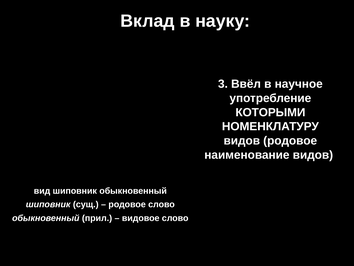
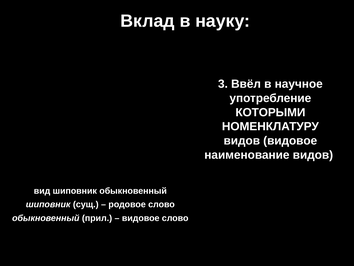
видов родовое: родовое -> видовое
